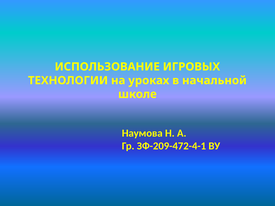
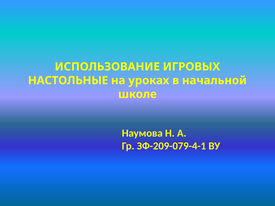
ТЕХНОЛОГИИ: ТЕХНОЛОГИИ -> НАСТОЛЬНЫЕ
ЗФ-209-472-4-1: ЗФ-209-472-4-1 -> ЗФ-209-079-4-1
